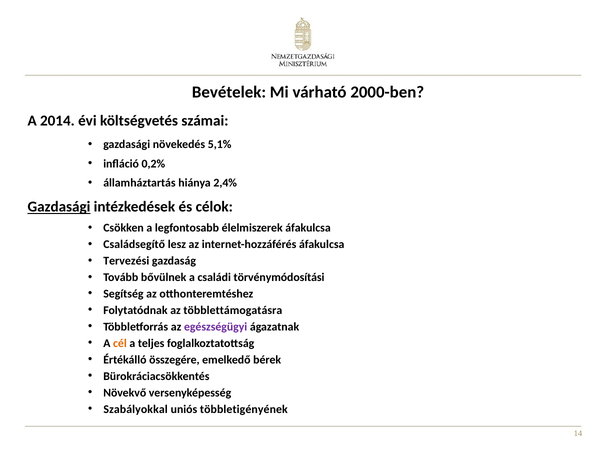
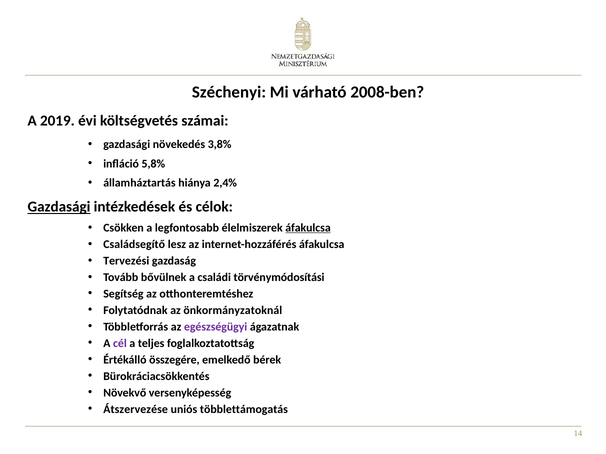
Bevételek: Bevételek -> Széchenyi
2000-ben: 2000-ben -> 2008-ben
2014: 2014 -> 2019
5,1%: 5,1% -> 3,8%
0,2%: 0,2% -> 5,8%
áfakulcsa at (308, 228) underline: none -> present
többlettámogatásra: többlettámogatásra -> önkormányzatoknál
cél colour: orange -> purple
Szabályokkal: Szabályokkal -> Átszervezése
többletigényének: többletigényének -> többlettámogatás
